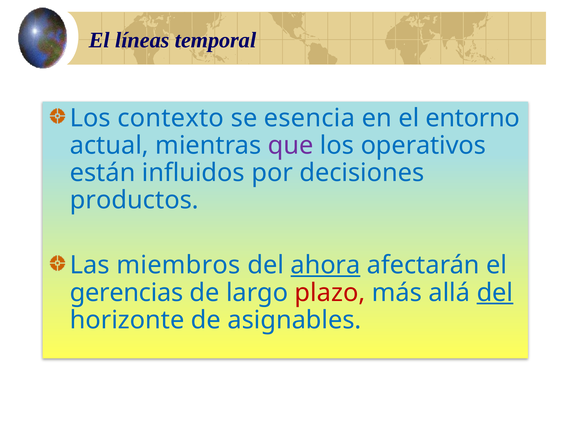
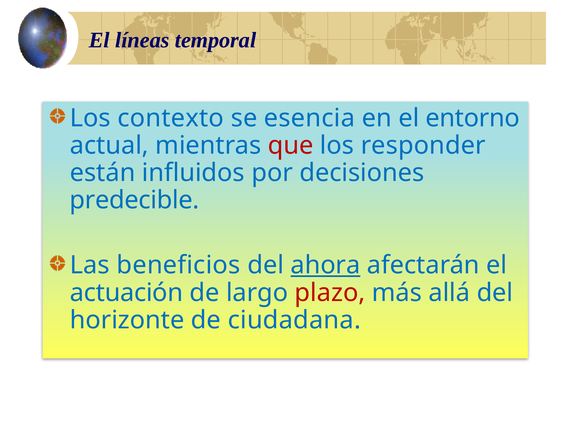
que colour: purple -> red
operativos: operativos -> responder
productos: productos -> predecible
miembros: miembros -> beneficios
gerencias: gerencias -> actuación
del at (495, 293) underline: present -> none
asignables: asignables -> ciudadana
